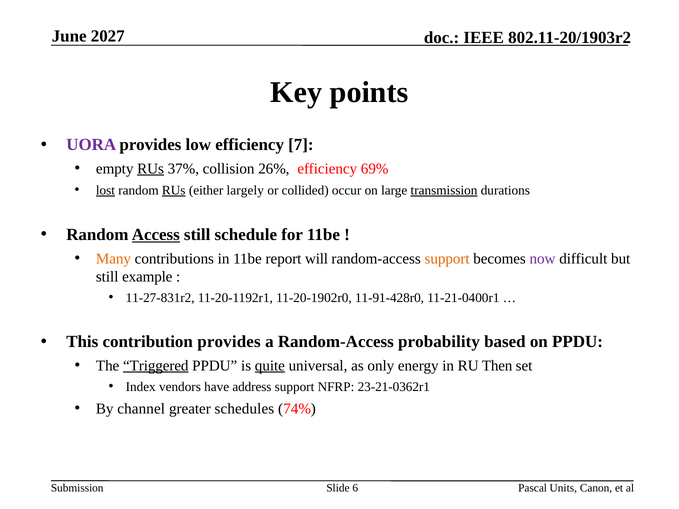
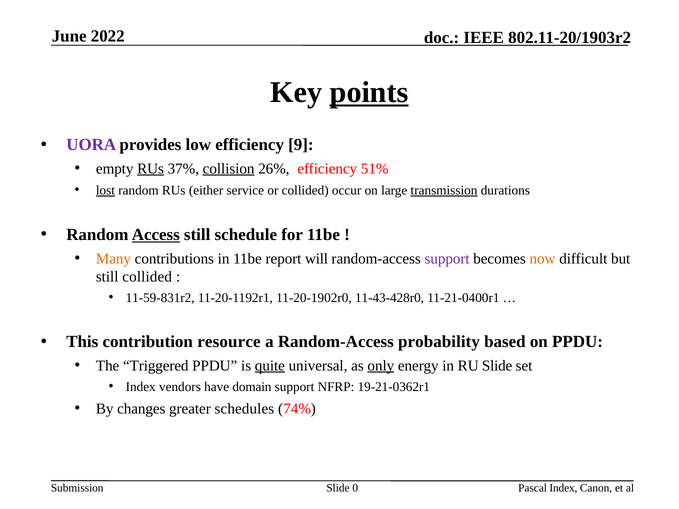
2027: 2027 -> 2022
points underline: none -> present
7: 7 -> 9
collision underline: none -> present
69%: 69% -> 51%
RUs at (174, 190) underline: present -> none
largely: largely -> service
support at (447, 259) colour: orange -> purple
now colour: purple -> orange
still example: example -> collided
11-27-831r2: 11-27-831r2 -> 11-59-831r2
11-91-428r0: 11-91-428r0 -> 11-43-428r0
contribution provides: provides -> resource
Triggered underline: present -> none
only underline: none -> present
RU Then: Then -> Slide
address: address -> domain
23-21-0362r1: 23-21-0362r1 -> 19-21-0362r1
channel: channel -> changes
6: 6 -> 0
Pascal Units: Units -> Index
